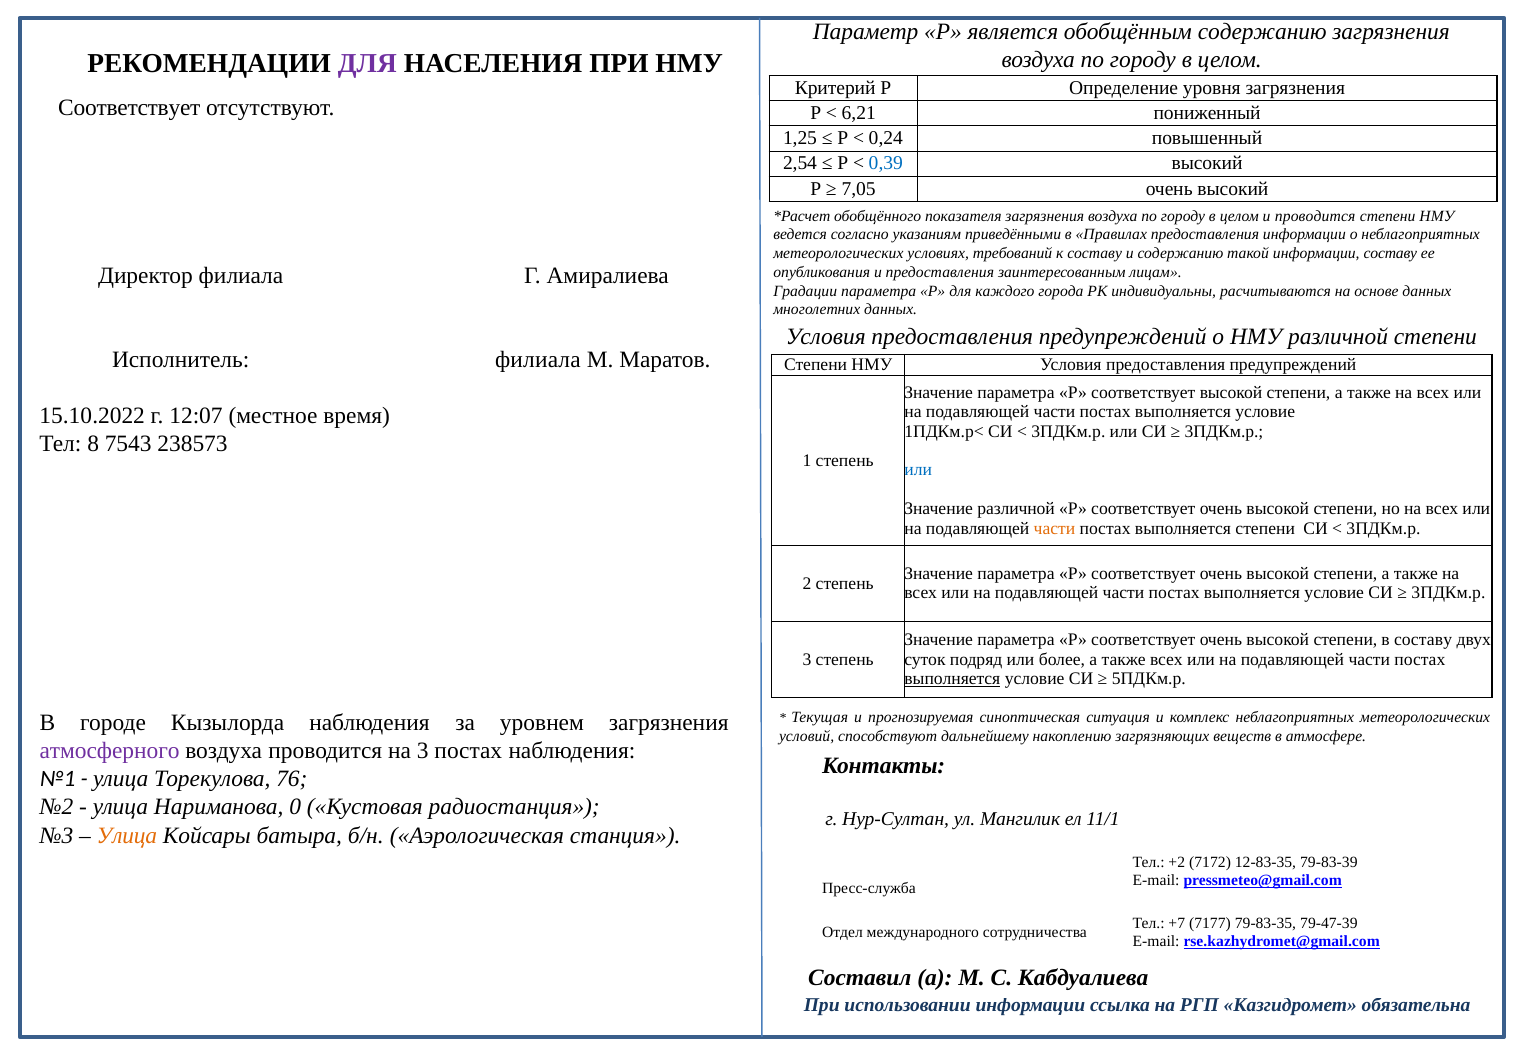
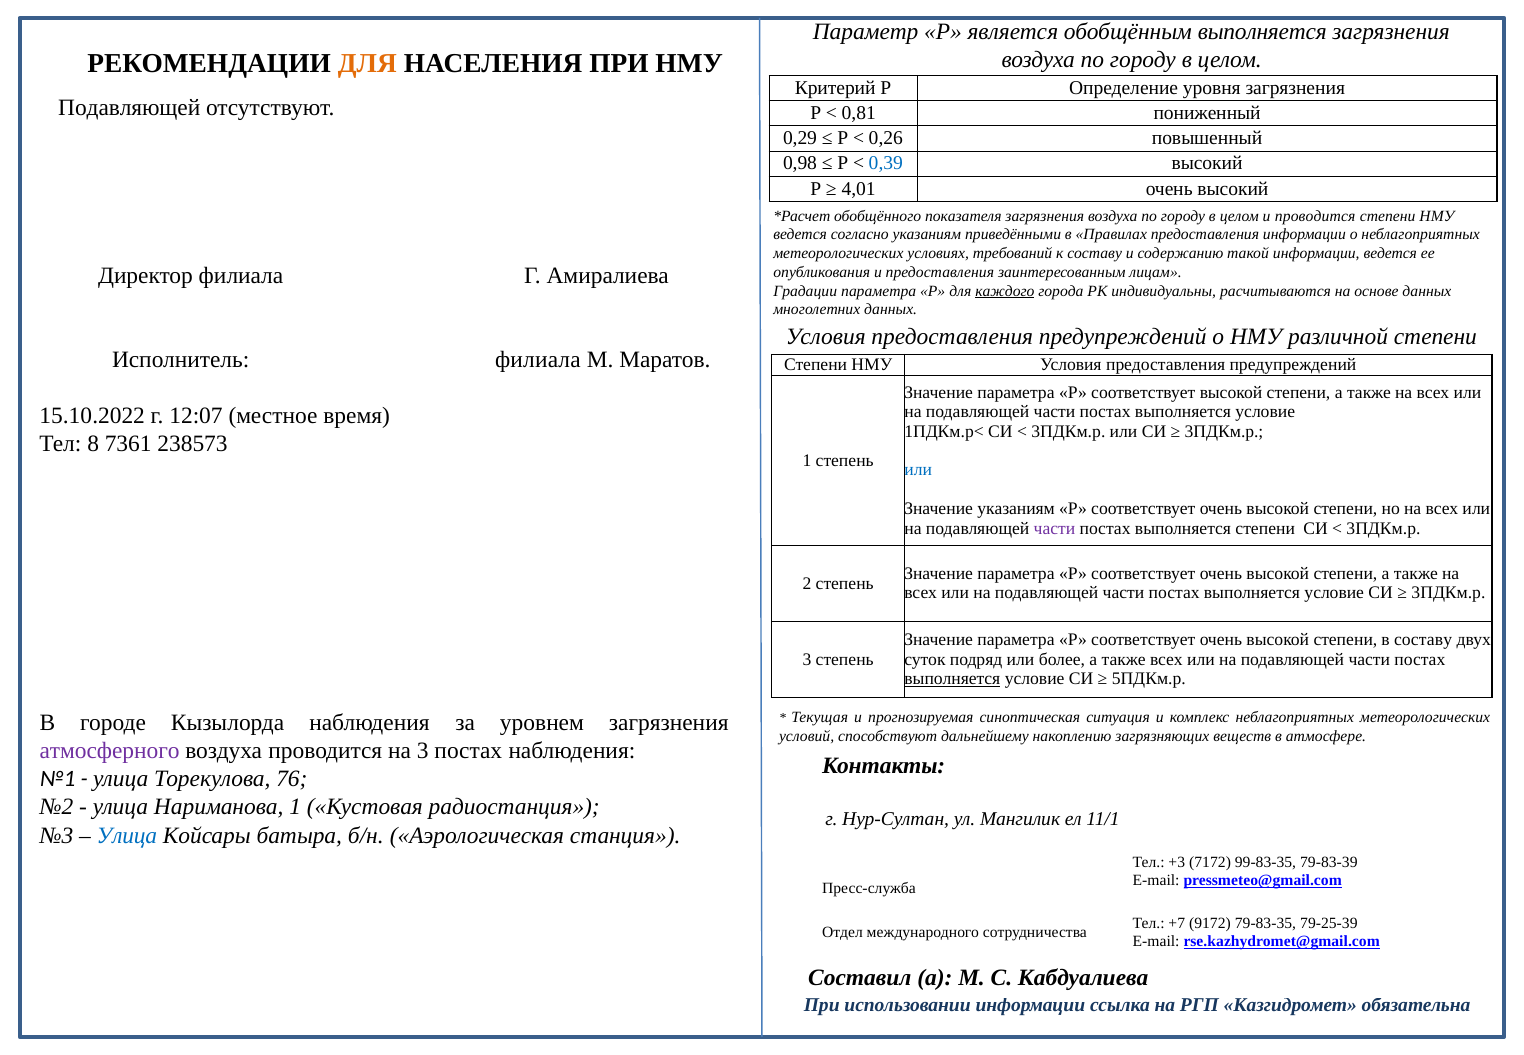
обобщённым содержанию: содержанию -> выполняется
ДЛЯ at (367, 63) colour: purple -> orange
Соответствует at (129, 108): Соответствует -> Подавляющей
6,21: 6,21 -> 0,81
1,25: 1,25 -> 0,29
0,24: 0,24 -> 0,26
2,54: 2,54 -> 0,98
7,05: 7,05 -> 4,01
информации составу: составу -> ведется
каждого underline: none -> present
7543: 7543 -> 7361
Значение различной: различной -> указаниям
части at (1055, 529) colour: orange -> purple
Нариманова 0: 0 -> 1
Улица at (127, 835) colour: orange -> blue
+2: +2 -> +3
12-83-35: 12-83-35 -> 99-83-35
7177: 7177 -> 9172
79-47-39: 79-47-39 -> 79-25-39
